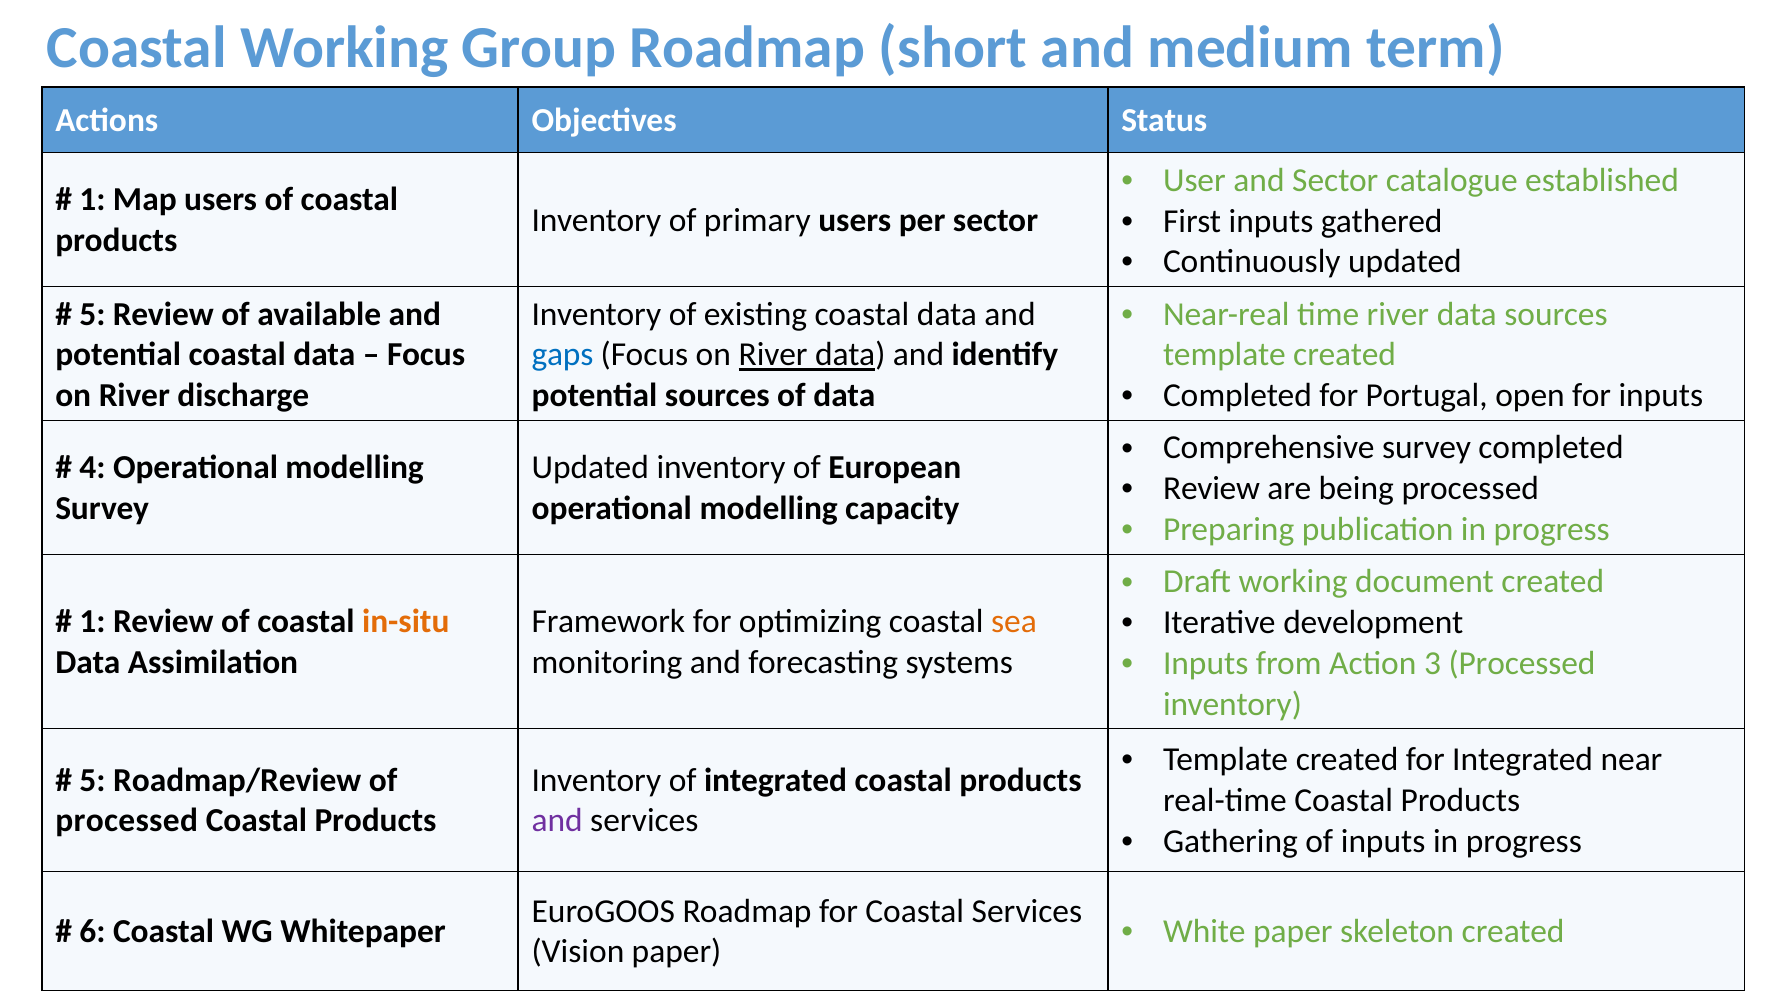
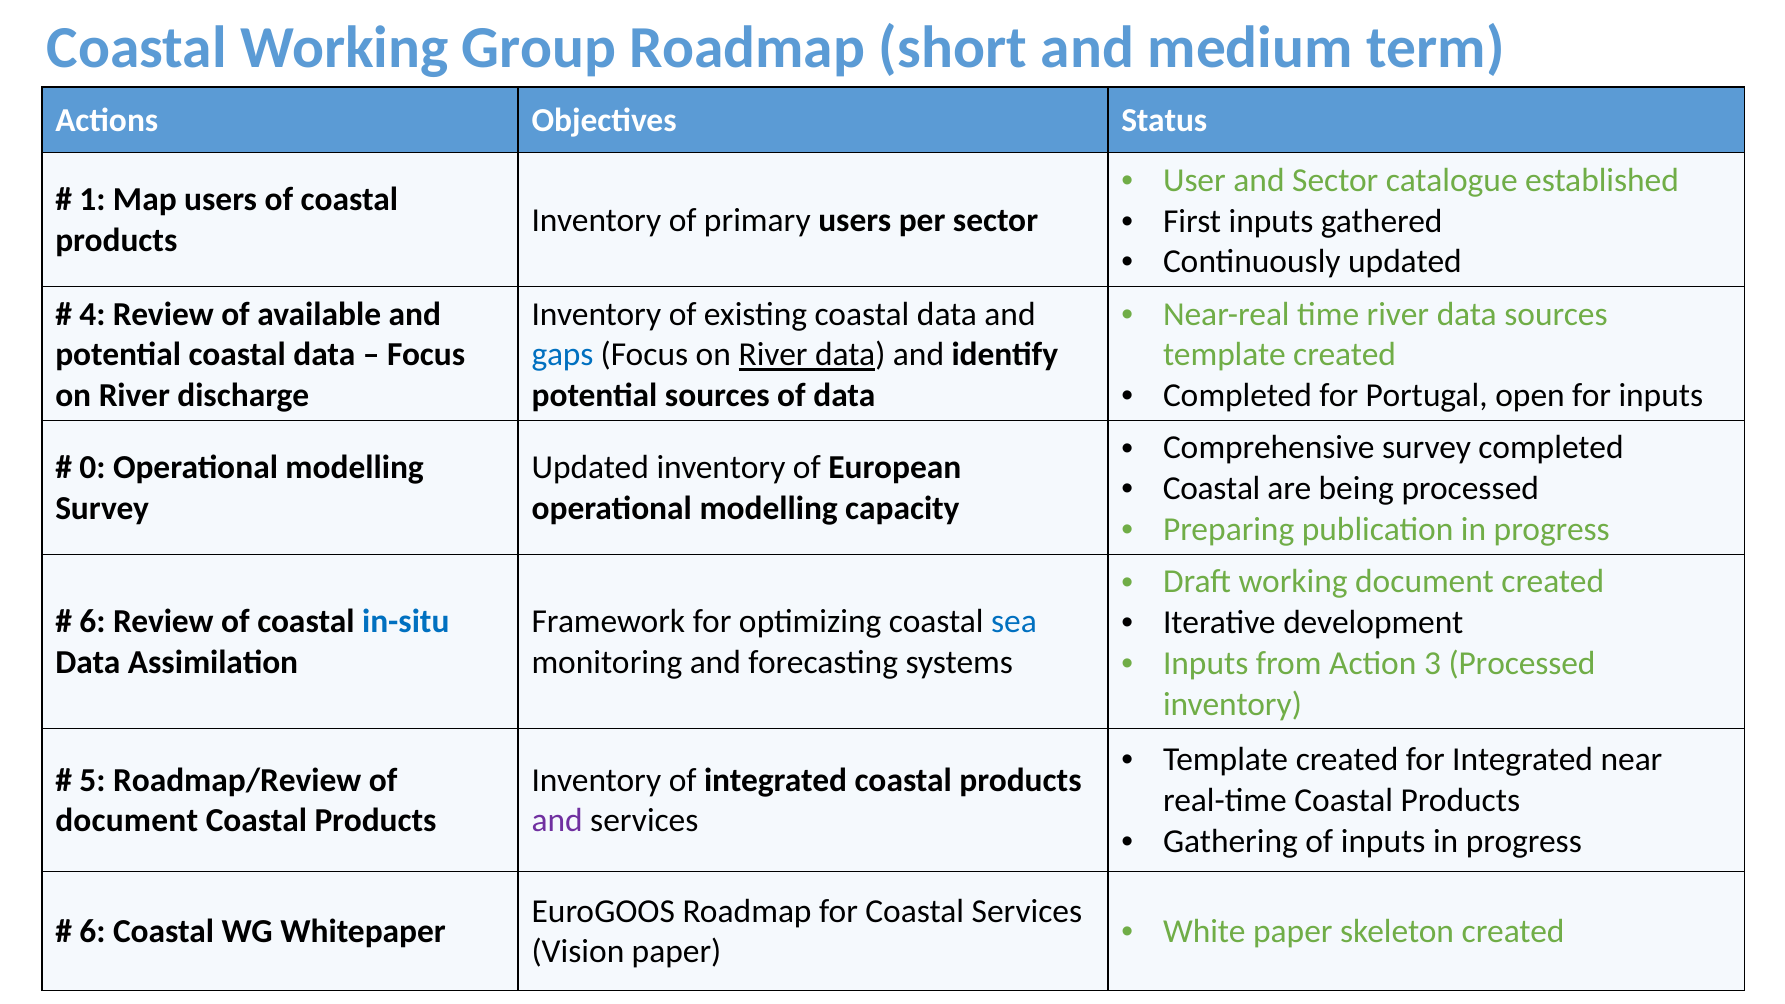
5 at (92, 314): 5 -> 4
4: 4 -> 0
Review at (1212, 489): Review -> Coastal
1 at (92, 621): 1 -> 6
in-situ colour: orange -> blue
sea colour: orange -> blue
processed at (127, 821): processed -> document
